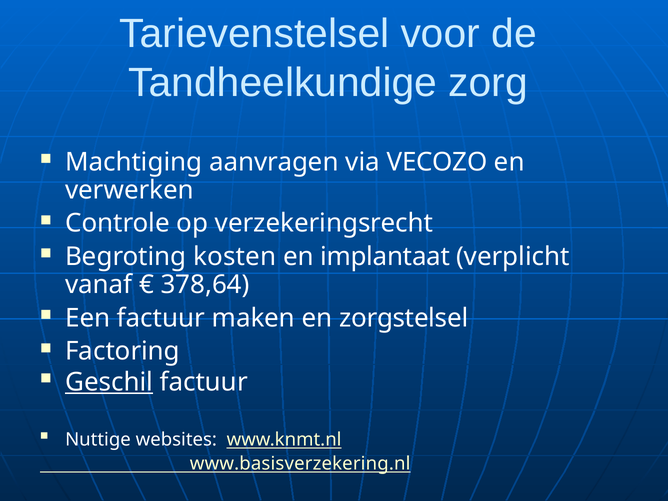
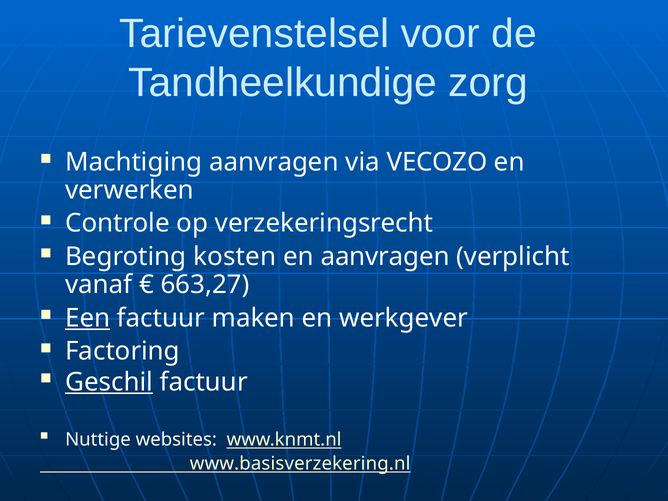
en implantaat: implantaat -> aanvragen
378,64: 378,64 -> 663,27
Een underline: none -> present
zorgstelsel: zorgstelsel -> werkgever
